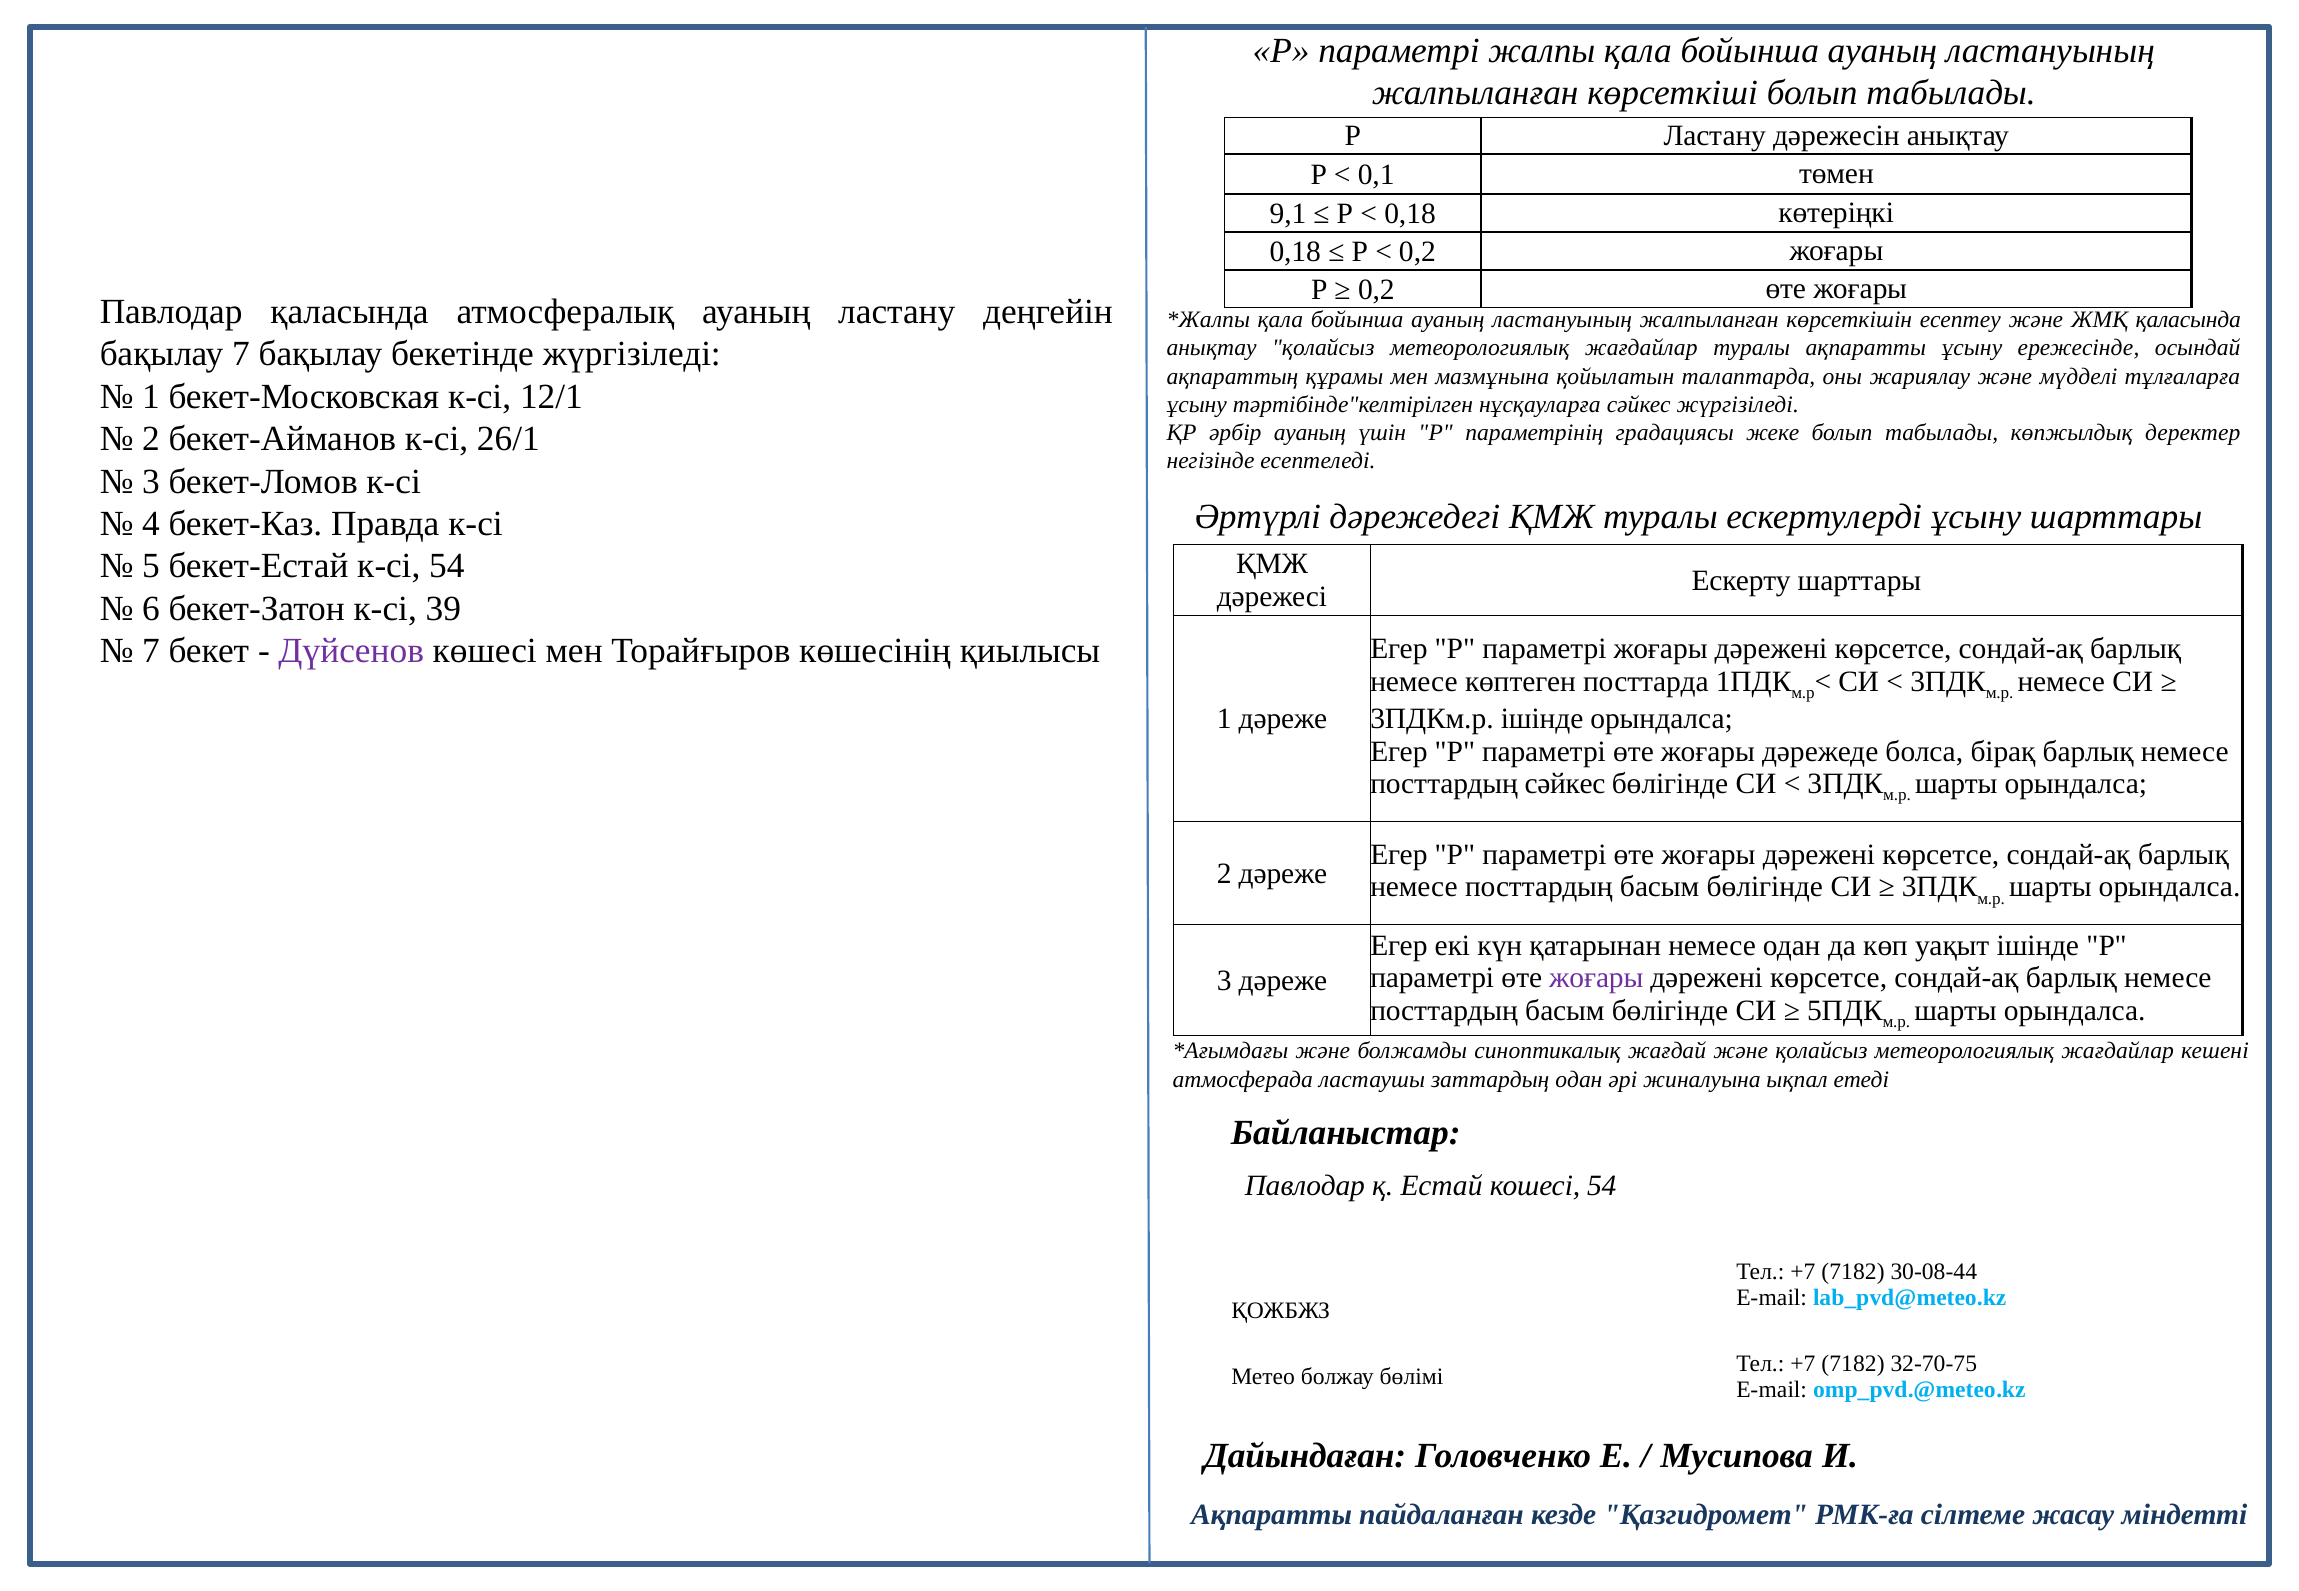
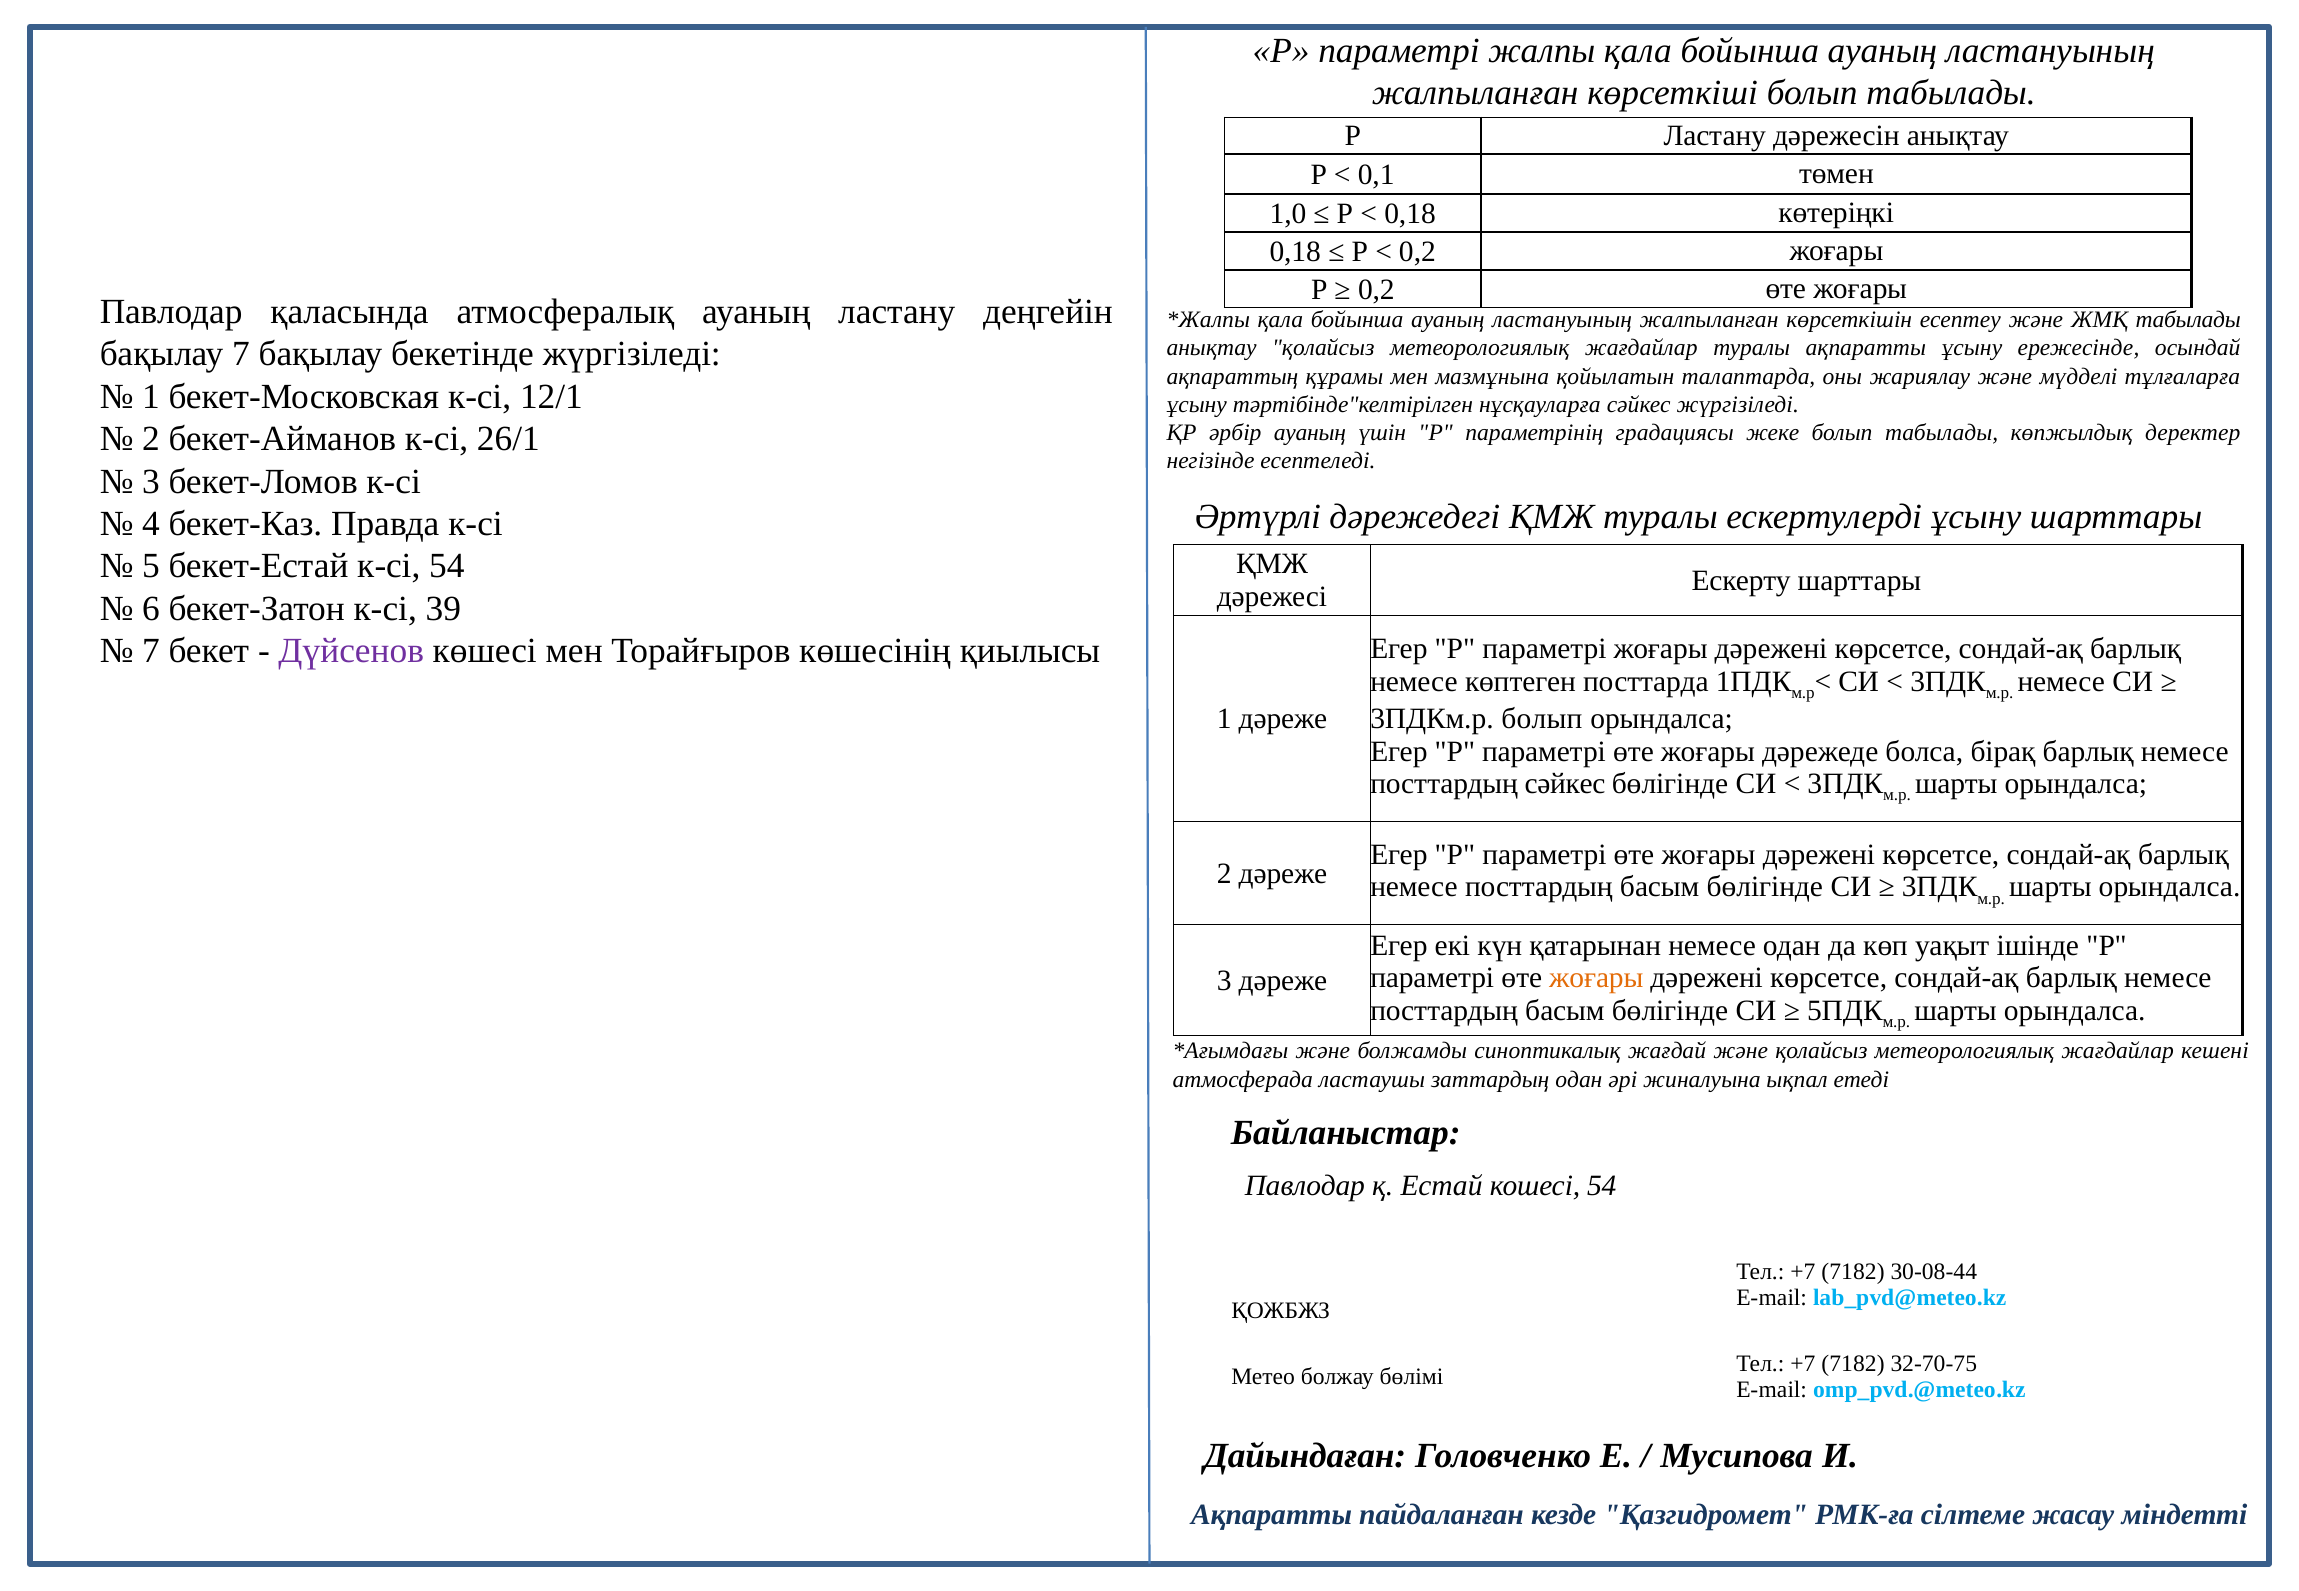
9,1: 9,1 -> 1,0
ЖМҚ қаласында: қаласында -> табылады
3ПДКм.р ішінде: ішінде -> болып
жоғары at (1596, 978) colour: purple -> orange
